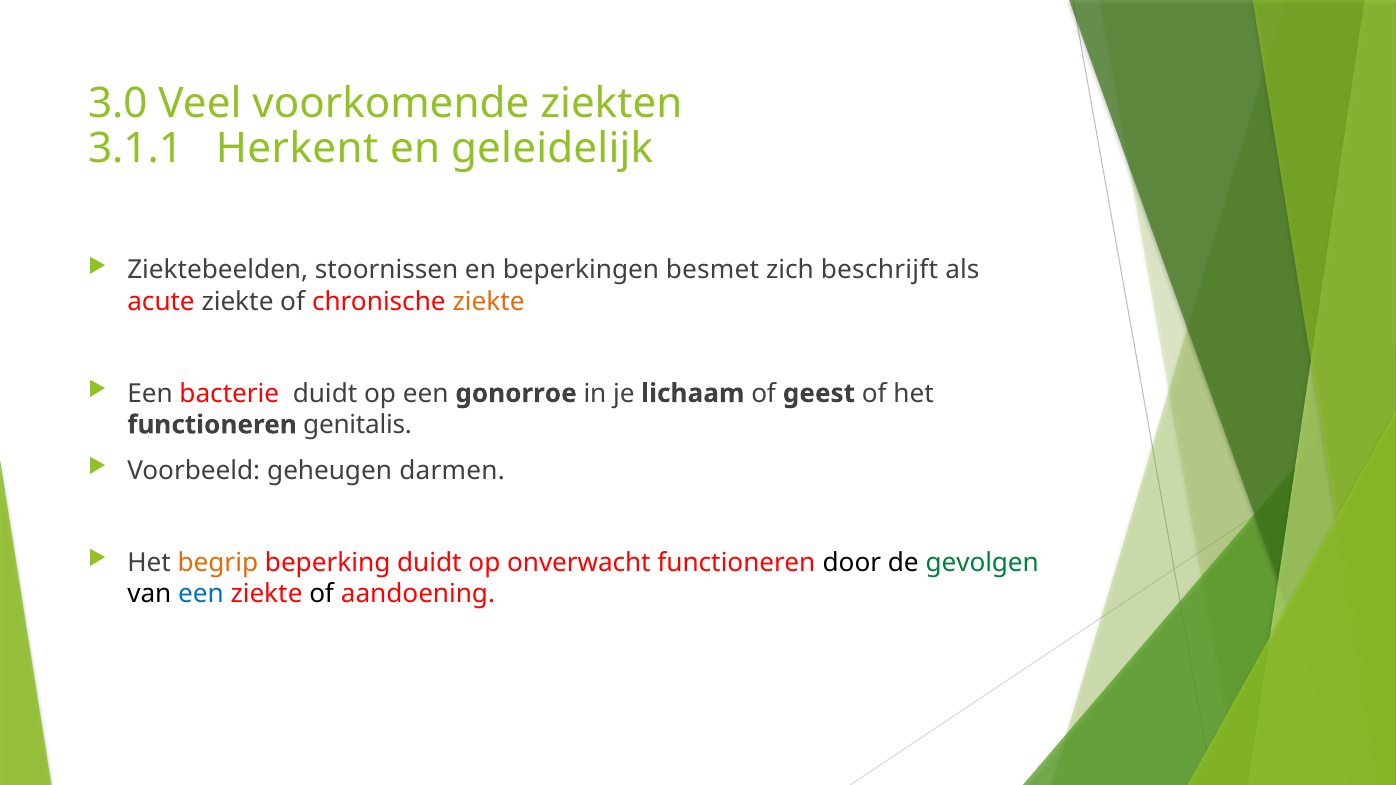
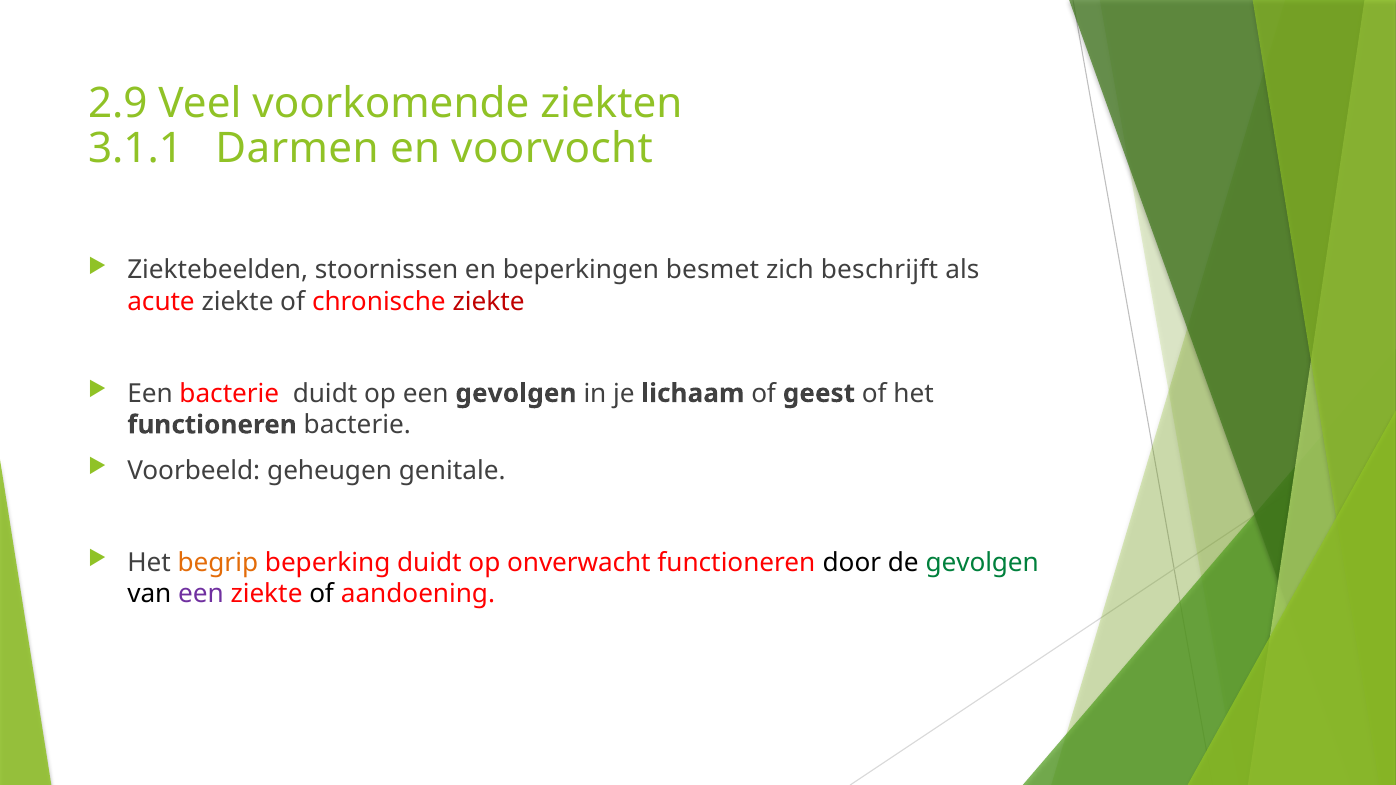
3.0: 3.0 -> 2.9
Herkent: Herkent -> Darmen
geleidelijk: geleidelijk -> voorvocht
ziekte at (489, 302) colour: orange -> red
een gonorroe: gonorroe -> gevolgen
functioneren genitalis: genitalis -> bacterie
darmen: darmen -> genitale
een at (201, 594) colour: blue -> purple
